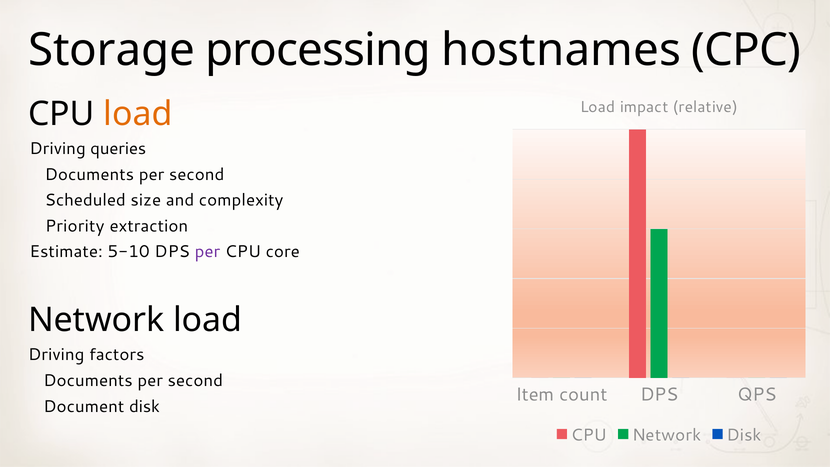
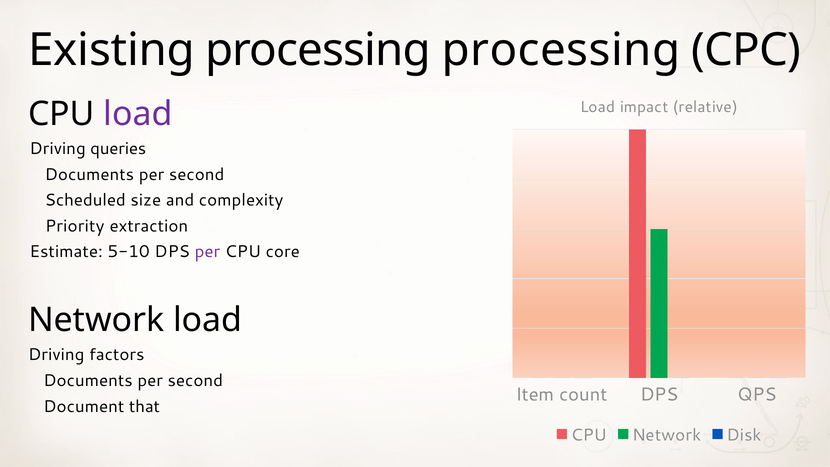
Storage: Storage -> Existing
processing hostnames: hostnames -> processing
load at (138, 114) colour: orange -> purple
Document disk: disk -> that
